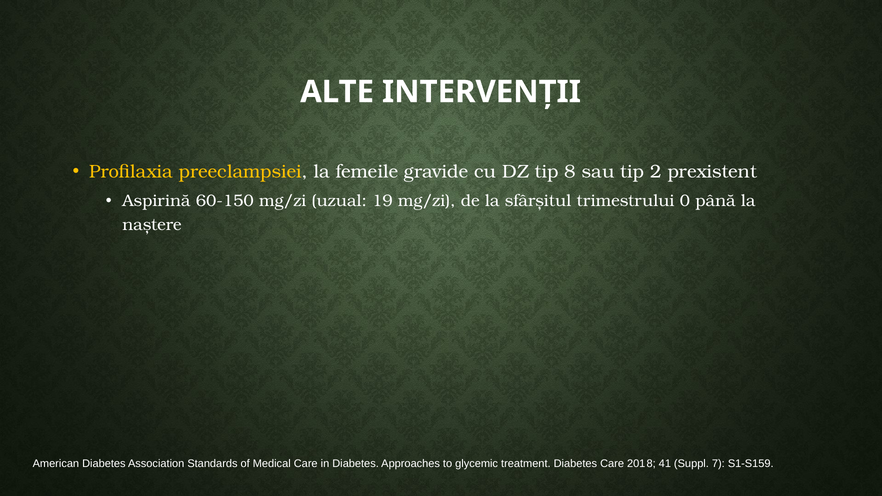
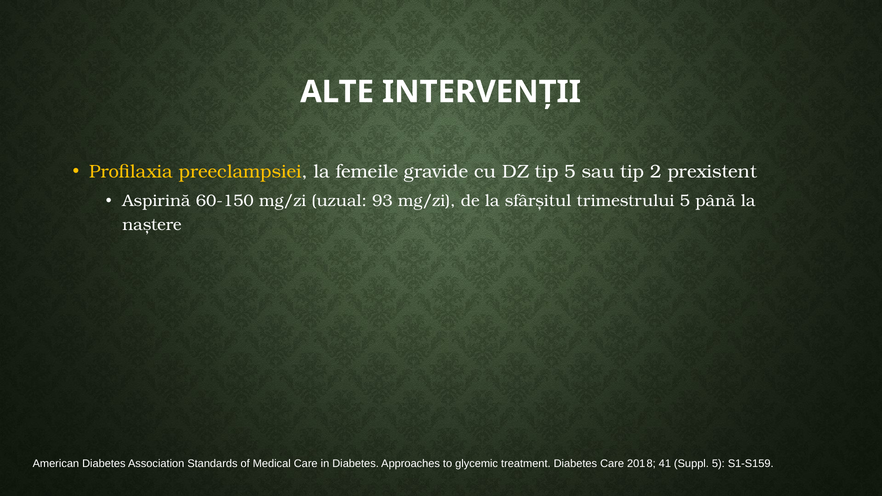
tip 8: 8 -> 5
19: 19 -> 93
trimestrului 0: 0 -> 5
Suppl 7: 7 -> 5
